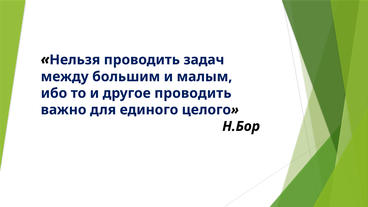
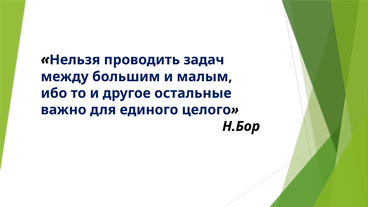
другое проводить: проводить -> остальные
